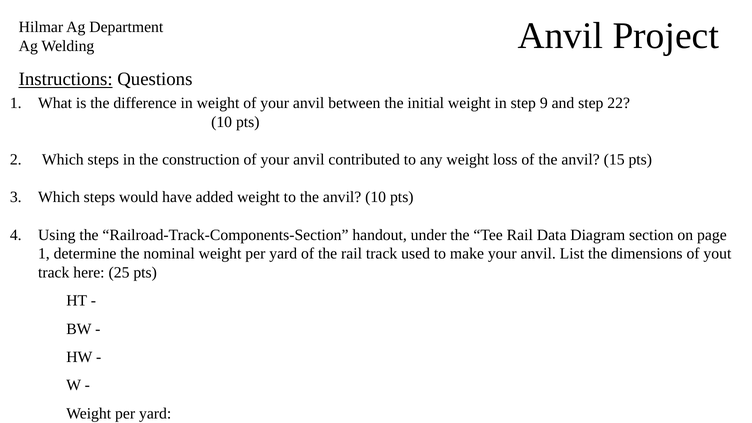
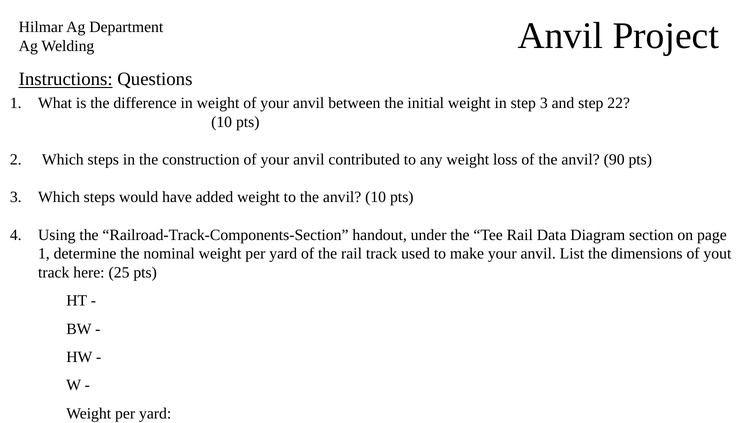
step 9: 9 -> 3
15: 15 -> 90
